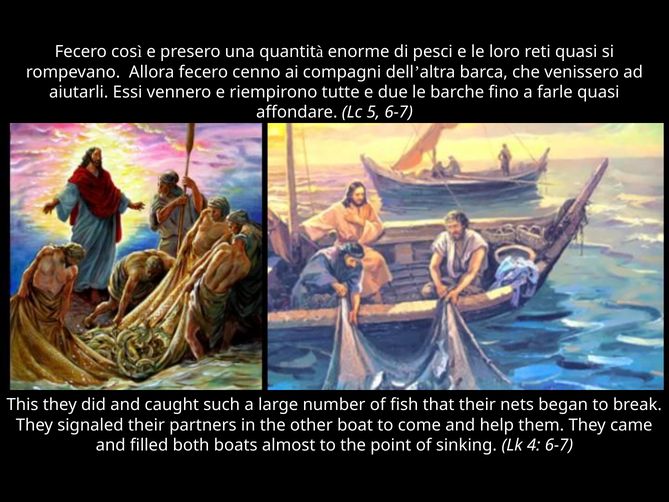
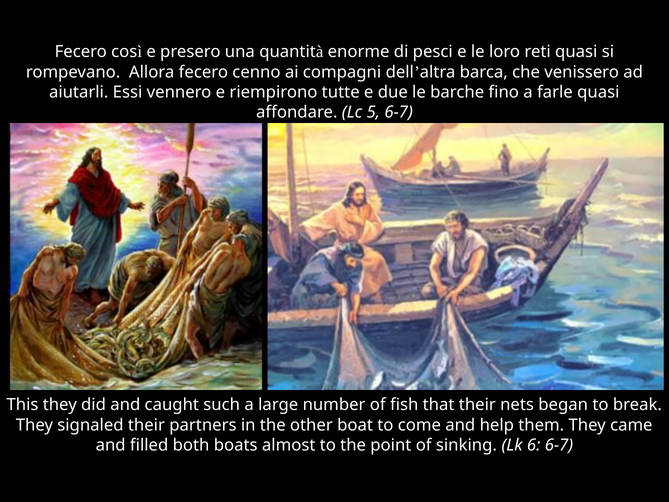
4: 4 -> 6
